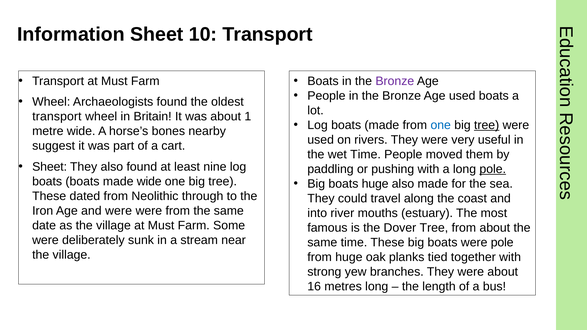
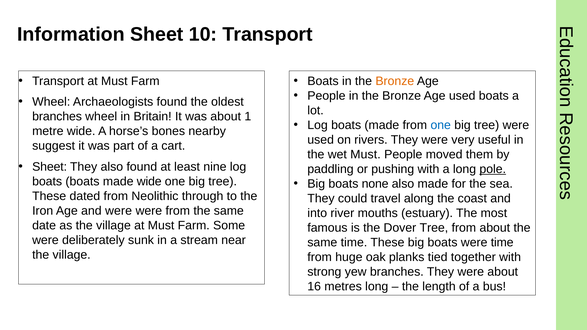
Bronze at (395, 81) colour: purple -> orange
transport at (57, 117): transport -> branches
tree at (487, 125) underline: present -> none
wet Time: Time -> Must
boats huge: huge -> none
were pole: pole -> time
